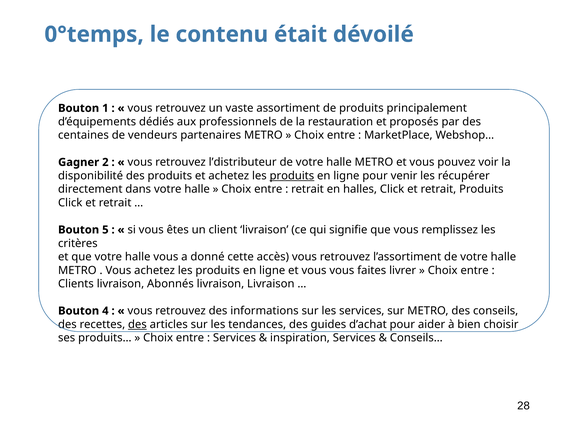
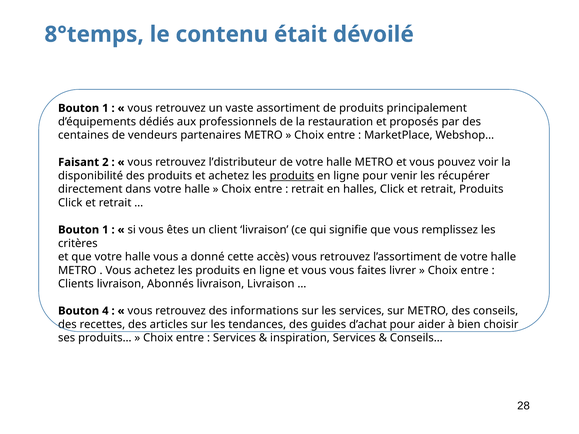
0°temps: 0°temps -> 8°temps
Gagner: Gagner -> Faisant
5 at (105, 230): 5 -> 1
des at (137, 325) underline: present -> none
